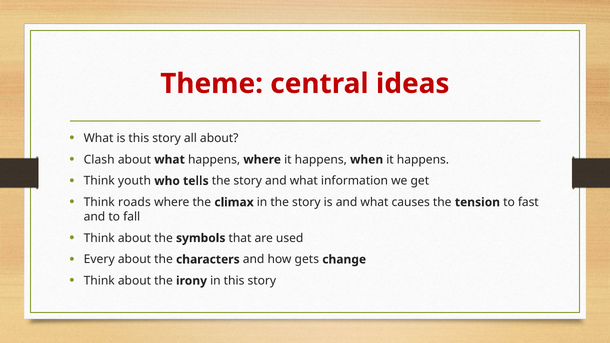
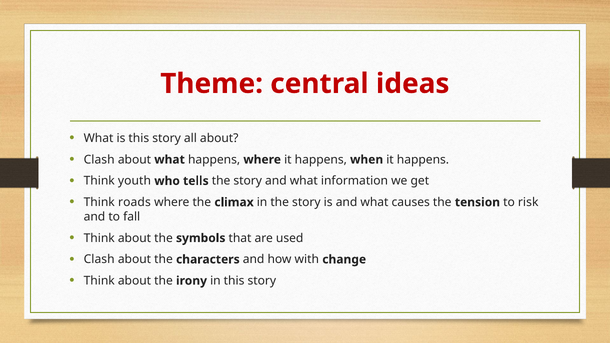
fast: fast -> risk
Every at (99, 260): Every -> Clash
gets: gets -> with
